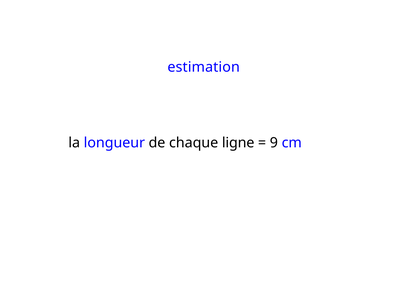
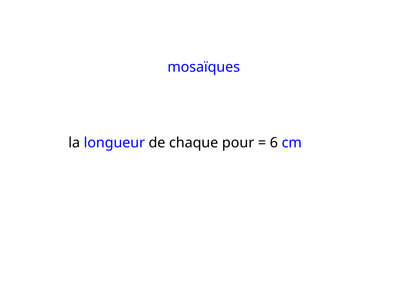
estimation: estimation -> mosaïques
ligne: ligne -> pour
9: 9 -> 6
